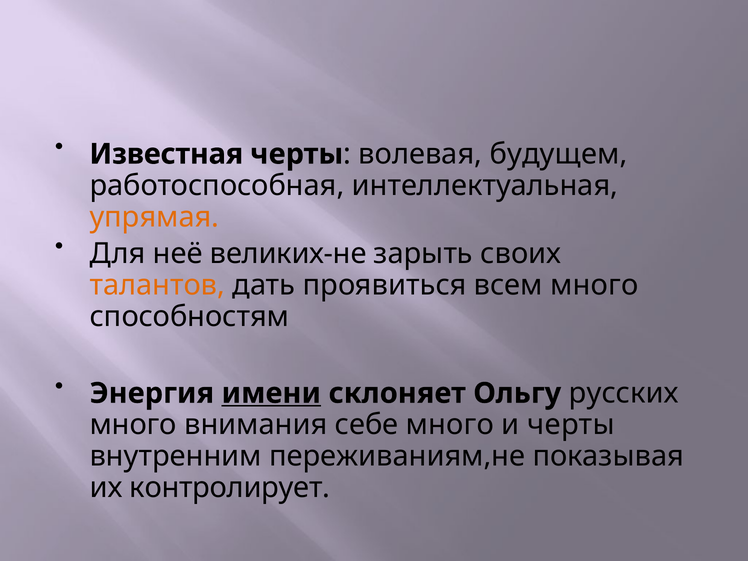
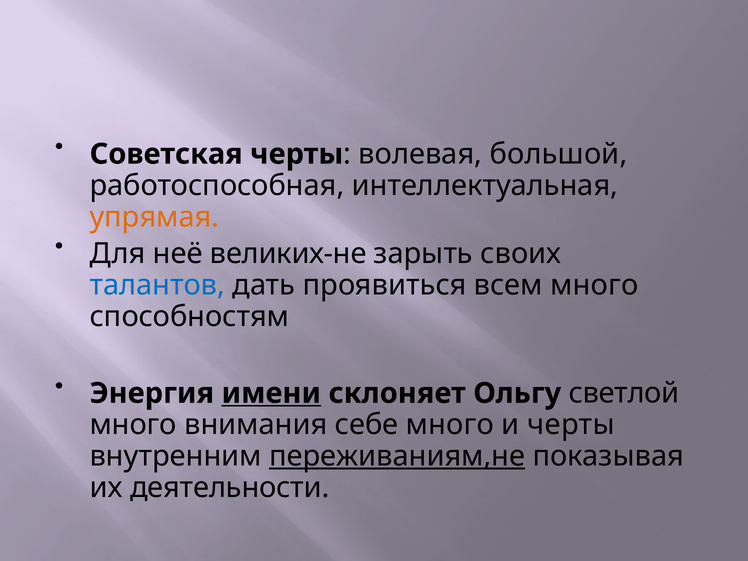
Известная: Известная -> Советская
будущем: будущем -> большой
талантов colour: orange -> blue
русских: русских -> светлой
переживаниям,не underline: none -> present
контролирует: контролирует -> деятельности
